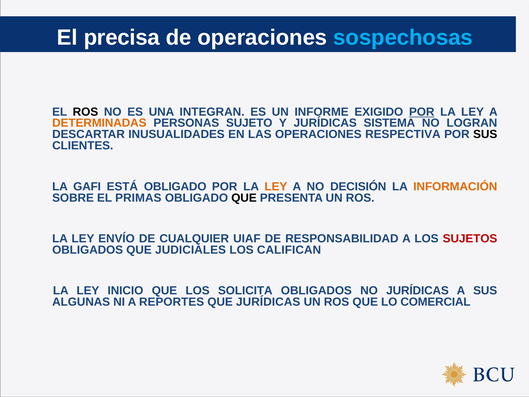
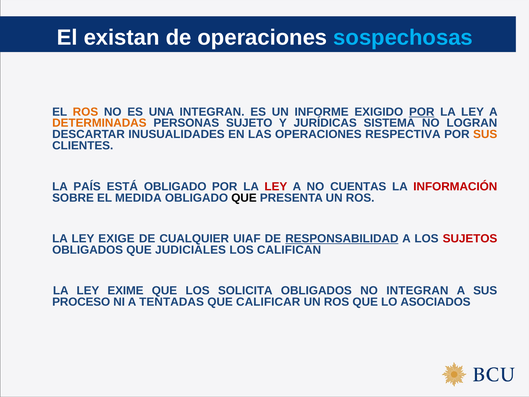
precisa: precisa -> existan
ROS at (85, 112) colour: black -> orange
SUS at (485, 134) colour: black -> orange
GAFI: GAFI -> PAÍS
LEY at (276, 186) colour: orange -> red
DECISIÓN: DECISIÓN -> CUENTAS
INFORMACIÓN colour: orange -> red
PRIMAS: PRIMAS -> MEDIDA
ENVÍO: ENVÍO -> EXIGE
RESPONSABILIDAD underline: none -> present
INICIO: INICIO -> EXIME
NO JURÍDICAS: JURÍDICAS -> INTEGRAN
ALGUNAS: ALGUNAS -> PROCESO
REPORTES: REPORTES -> TENTADAS
QUE JURÍDICAS: JURÍDICAS -> CALIFICAR
COMERCIAL: COMERCIAL -> ASOCIADOS
